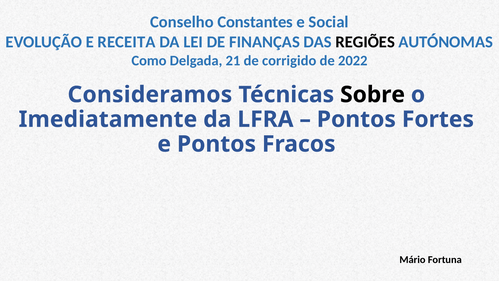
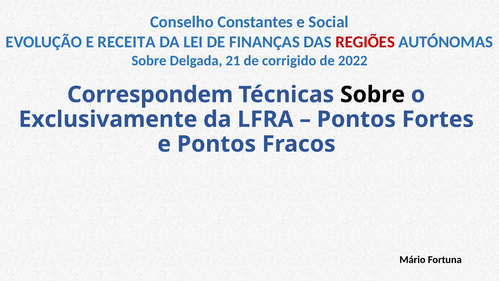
REGIÕES colour: black -> red
Como at (149, 61): Como -> Sobre
Consideramos: Consideramos -> Correspondem
Imediatamente: Imediatamente -> Exclusivamente
